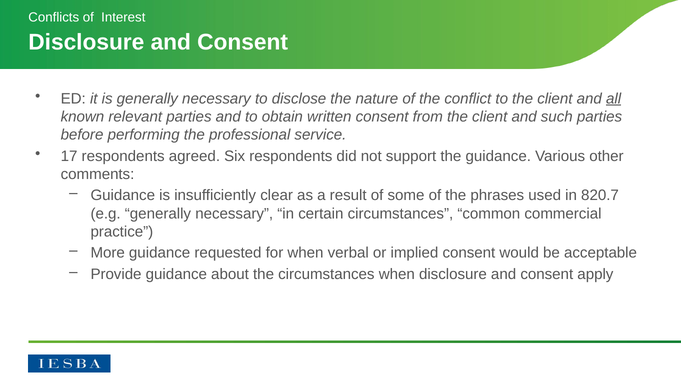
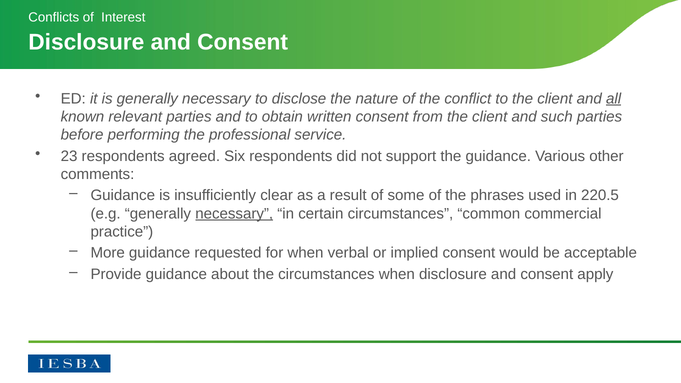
17: 17 -> 23
820.7: 820.7 -> 220.5
necessary at (234, 214) underline: none -> present
